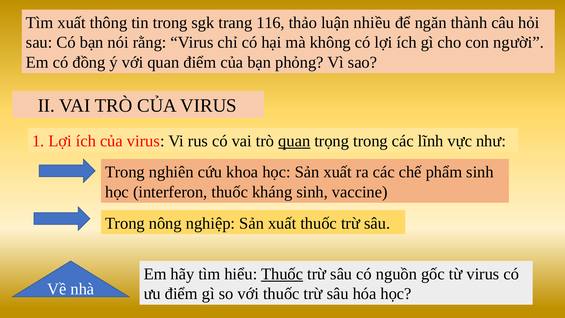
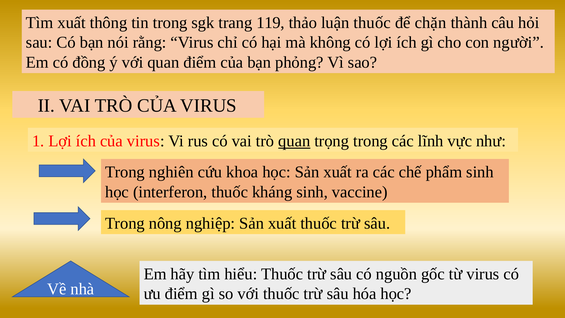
116: 116 -> 119
luận nhiều: nhiều -> thuốc
ngăn: ngăn -> chặn
Thuốc at (282, 274) underline: present -> none
